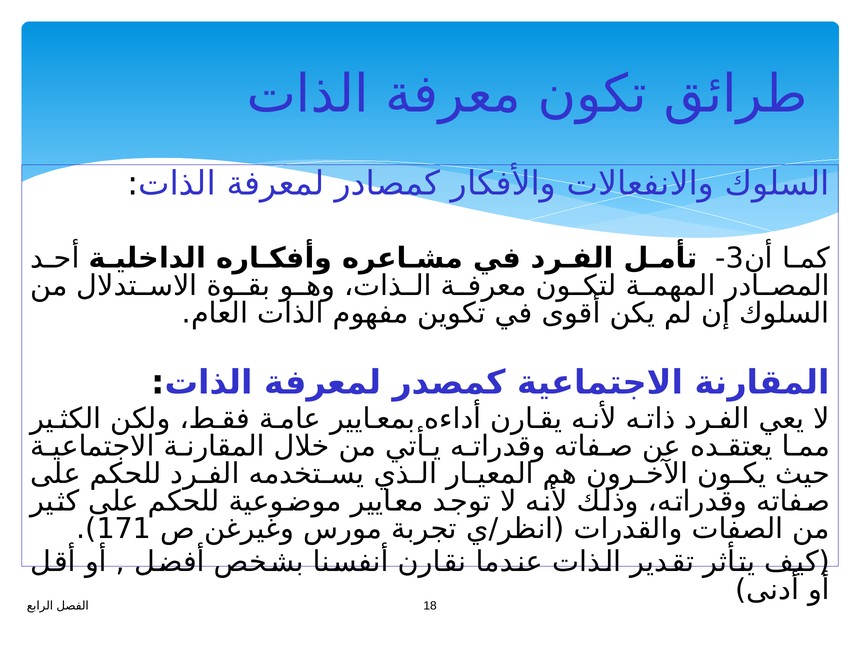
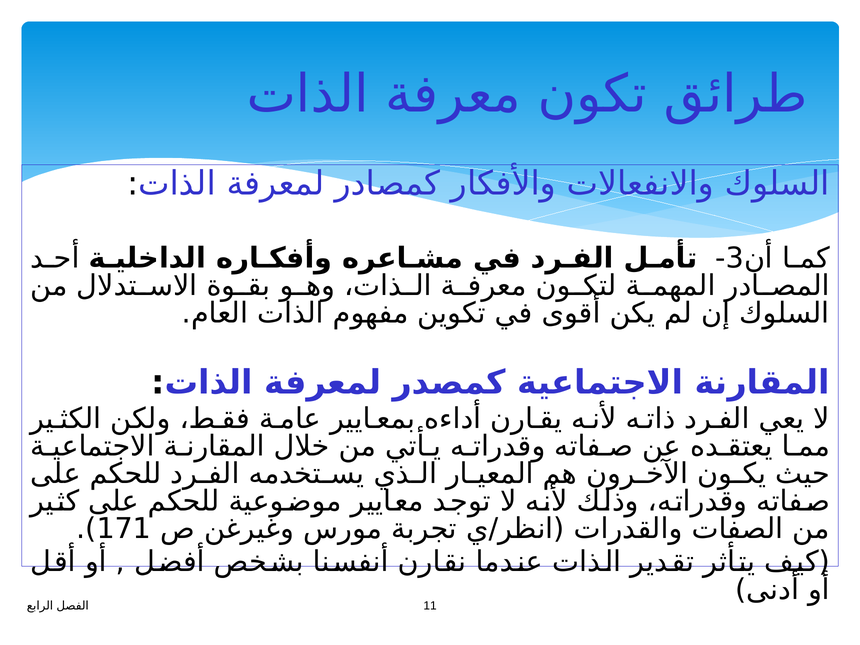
18: 18 -> 11
